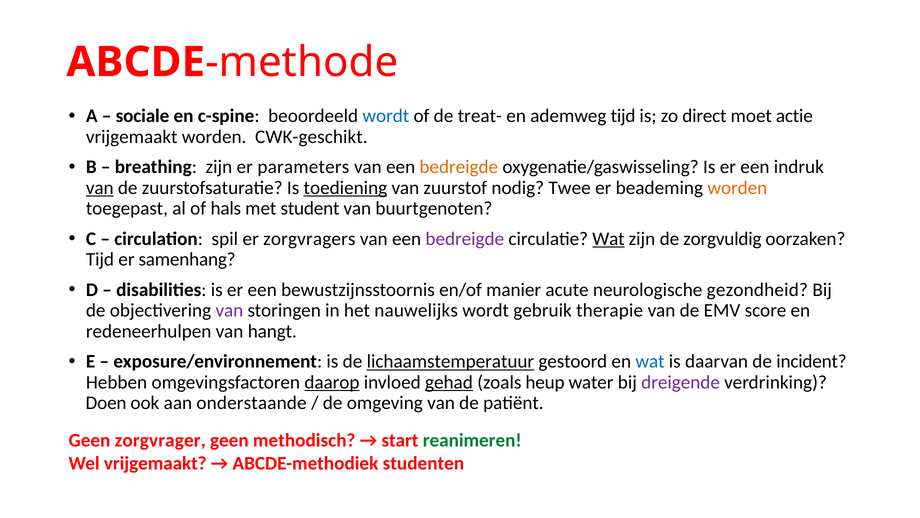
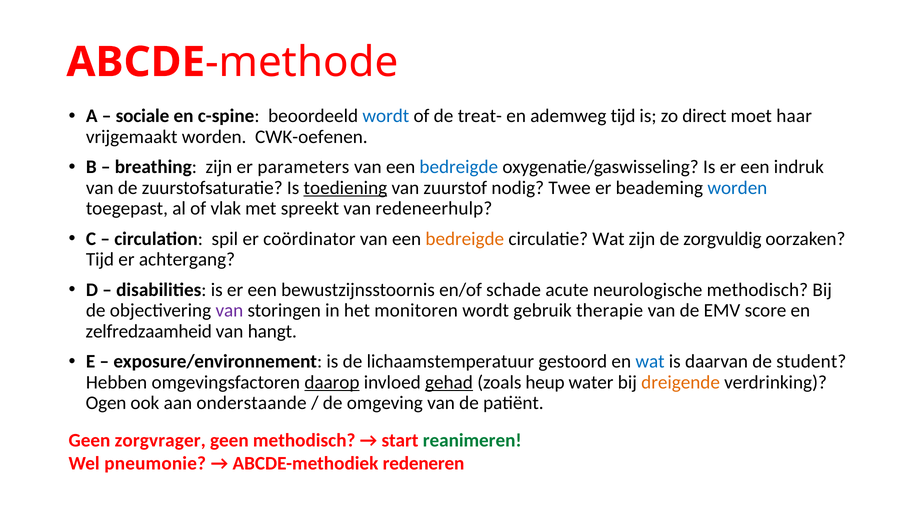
actie: actie -> haar
CWK-geschikt: CWK-geschikt -> CWK-oefenen
bedreigde at (459, 167) colour: orange -> blue
van at (100, 188) underline: present -> none
worden at (737, 188) colour: orange -> blue
hals: hals -> vlak
student: student -> spreekt
buurtgenoten: buurtgenoten -> redeneerhulp
zorgvragers: zorgvragers -> coördinator
bedreigde at (465, 239) colour: purple -> orange
Wat at (608, 239) underline: present -> none
samenhang: samenhang -> achtergang
manier: manier -> schade
neurologische gezondheid: gezondheid -> methodisch
nauwelijks: nauwelijks -> monitoren
redeneerhulpen: redeneerhulpen -> zelfredzaamheid
lichaamstemperatuur underline: present -> none
incident: incident -> student
dreigende colour: purple -> orange
Doen: Doen -> Ogen
Wel vrijgemaakt: vrijgemaakt -> pneumonie
studenten: studenten -> redeneren
